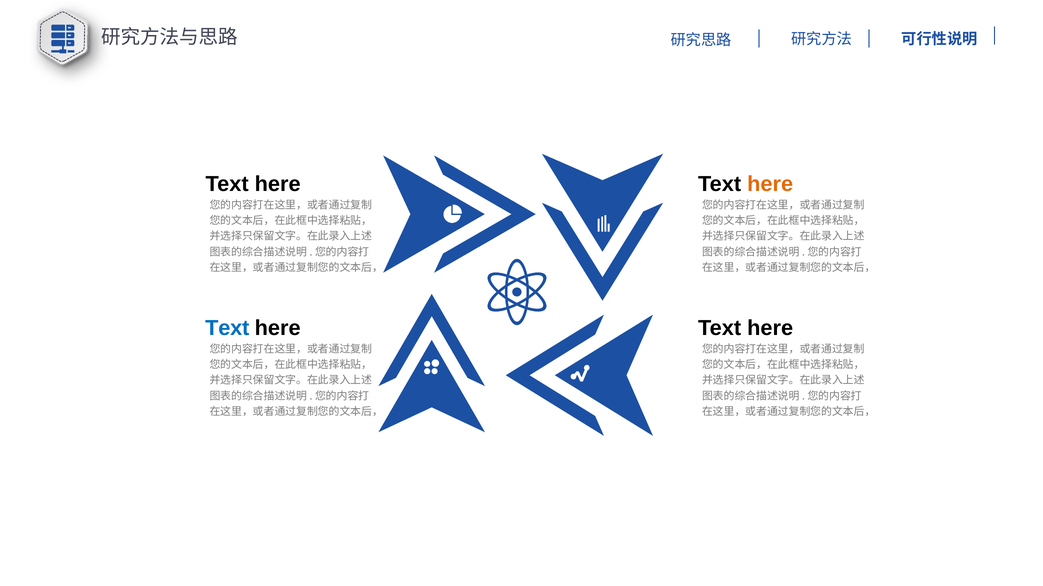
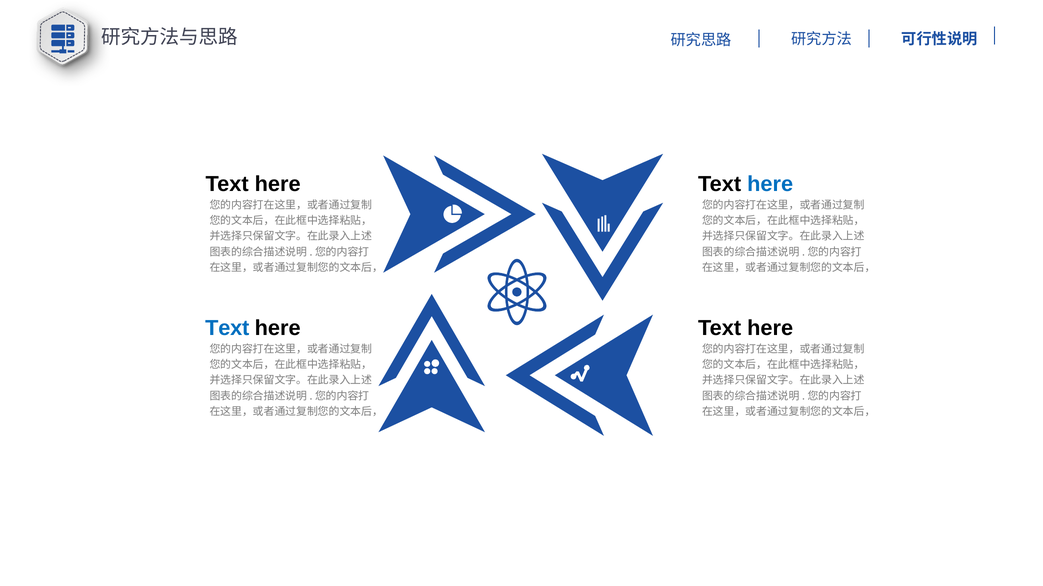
here at (770, 184) colour: orange -> blue
